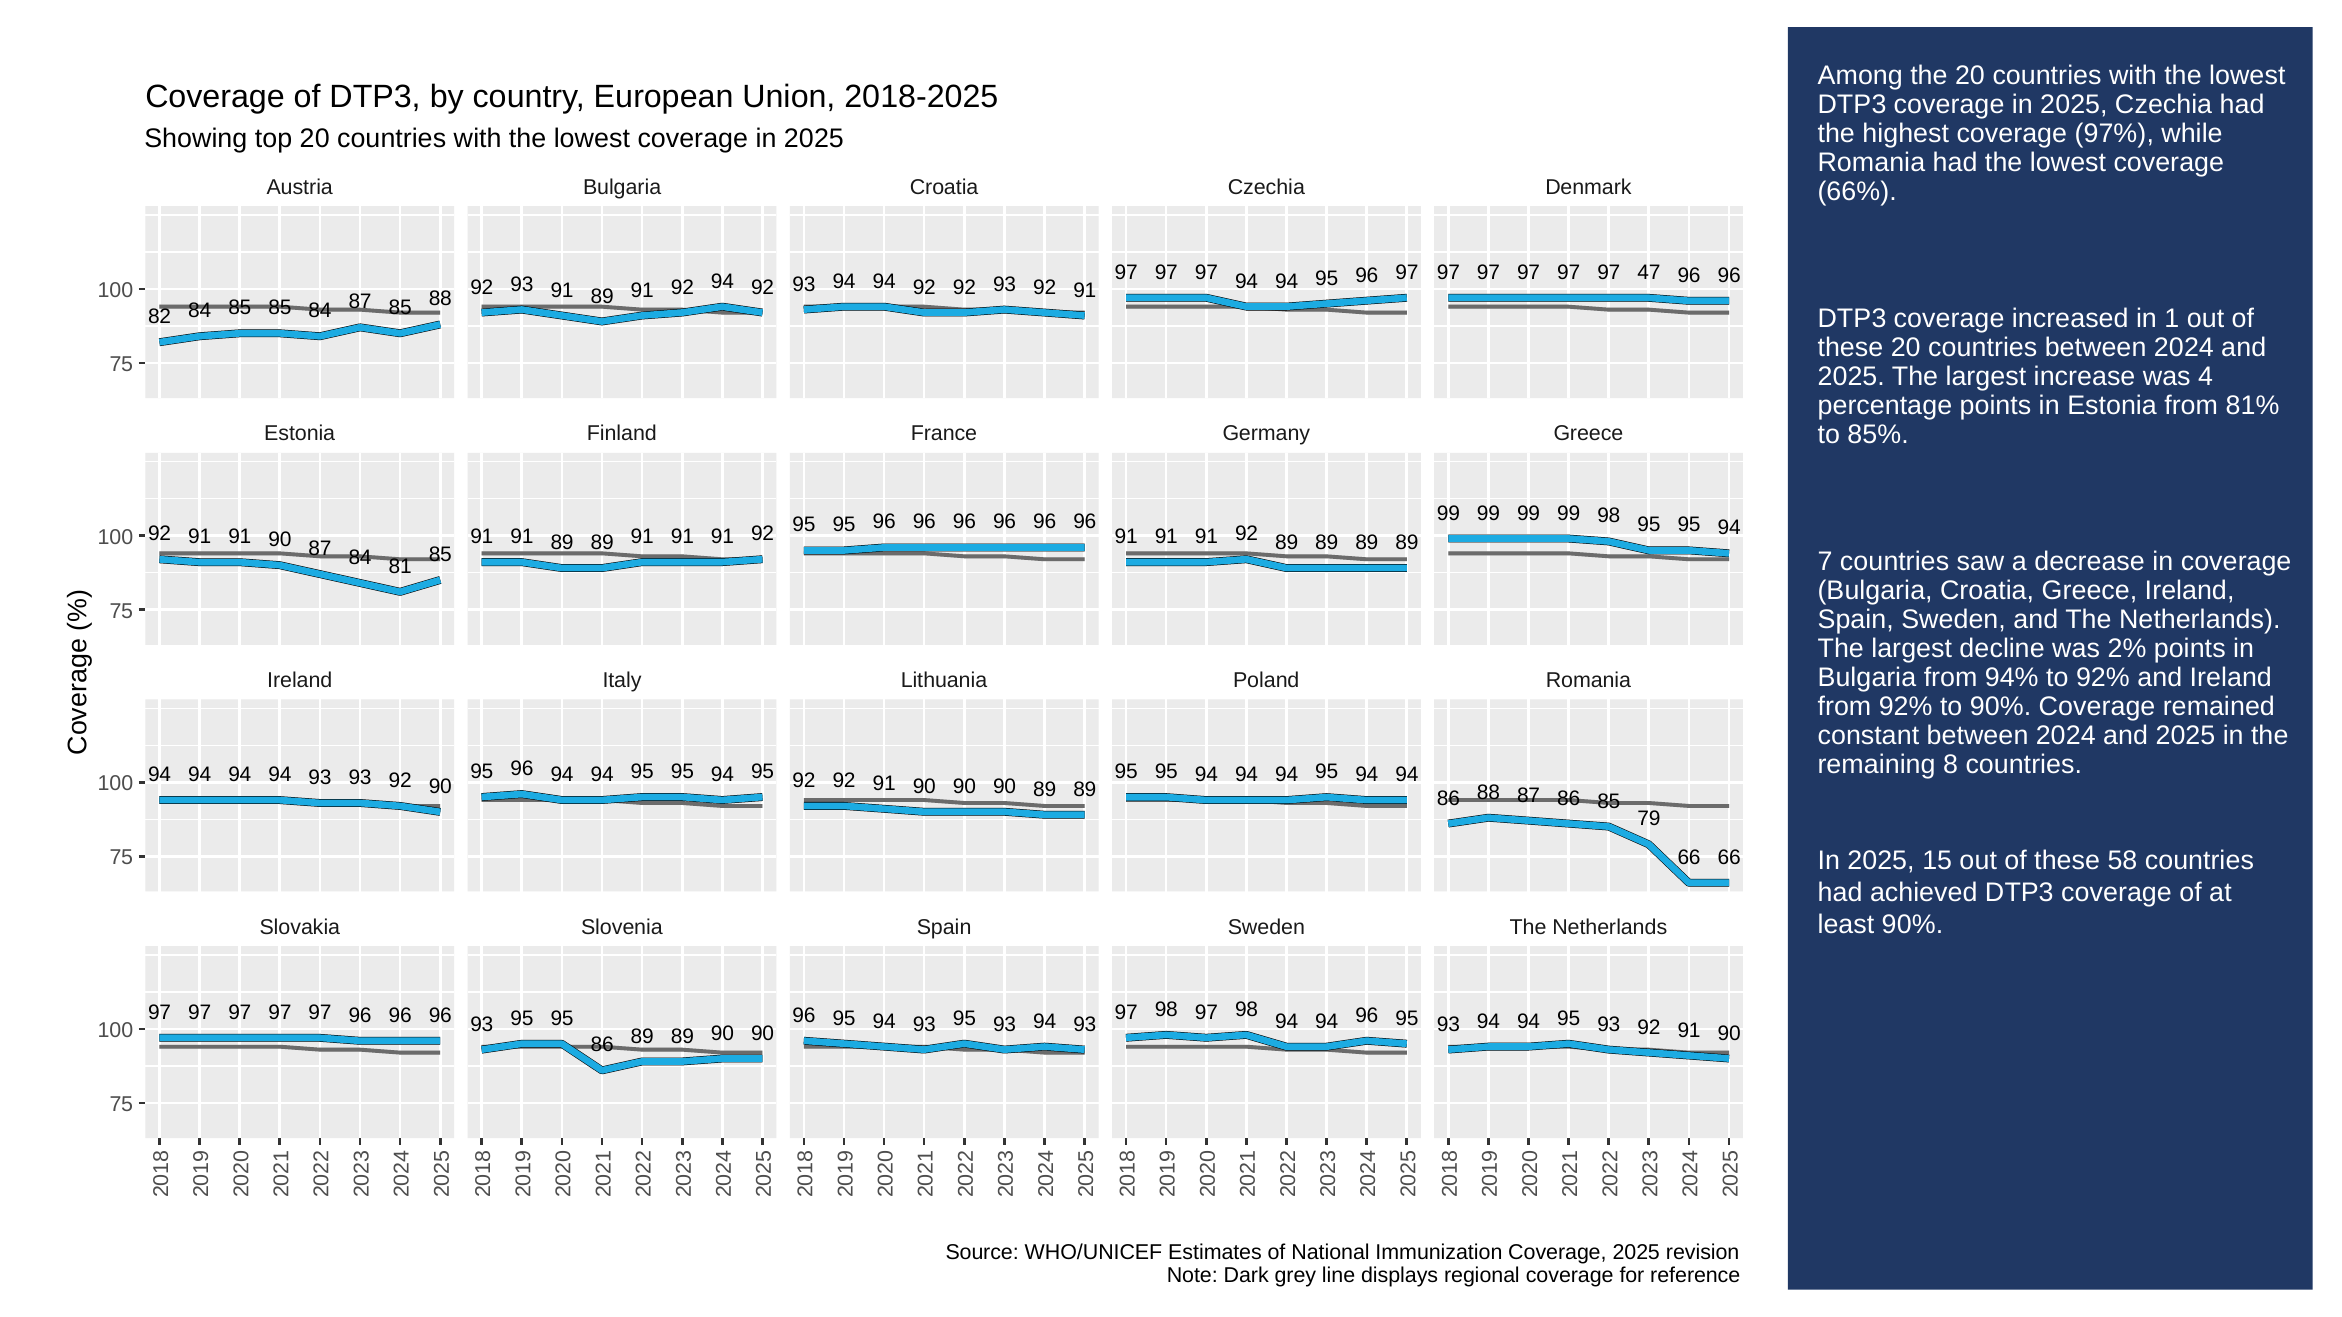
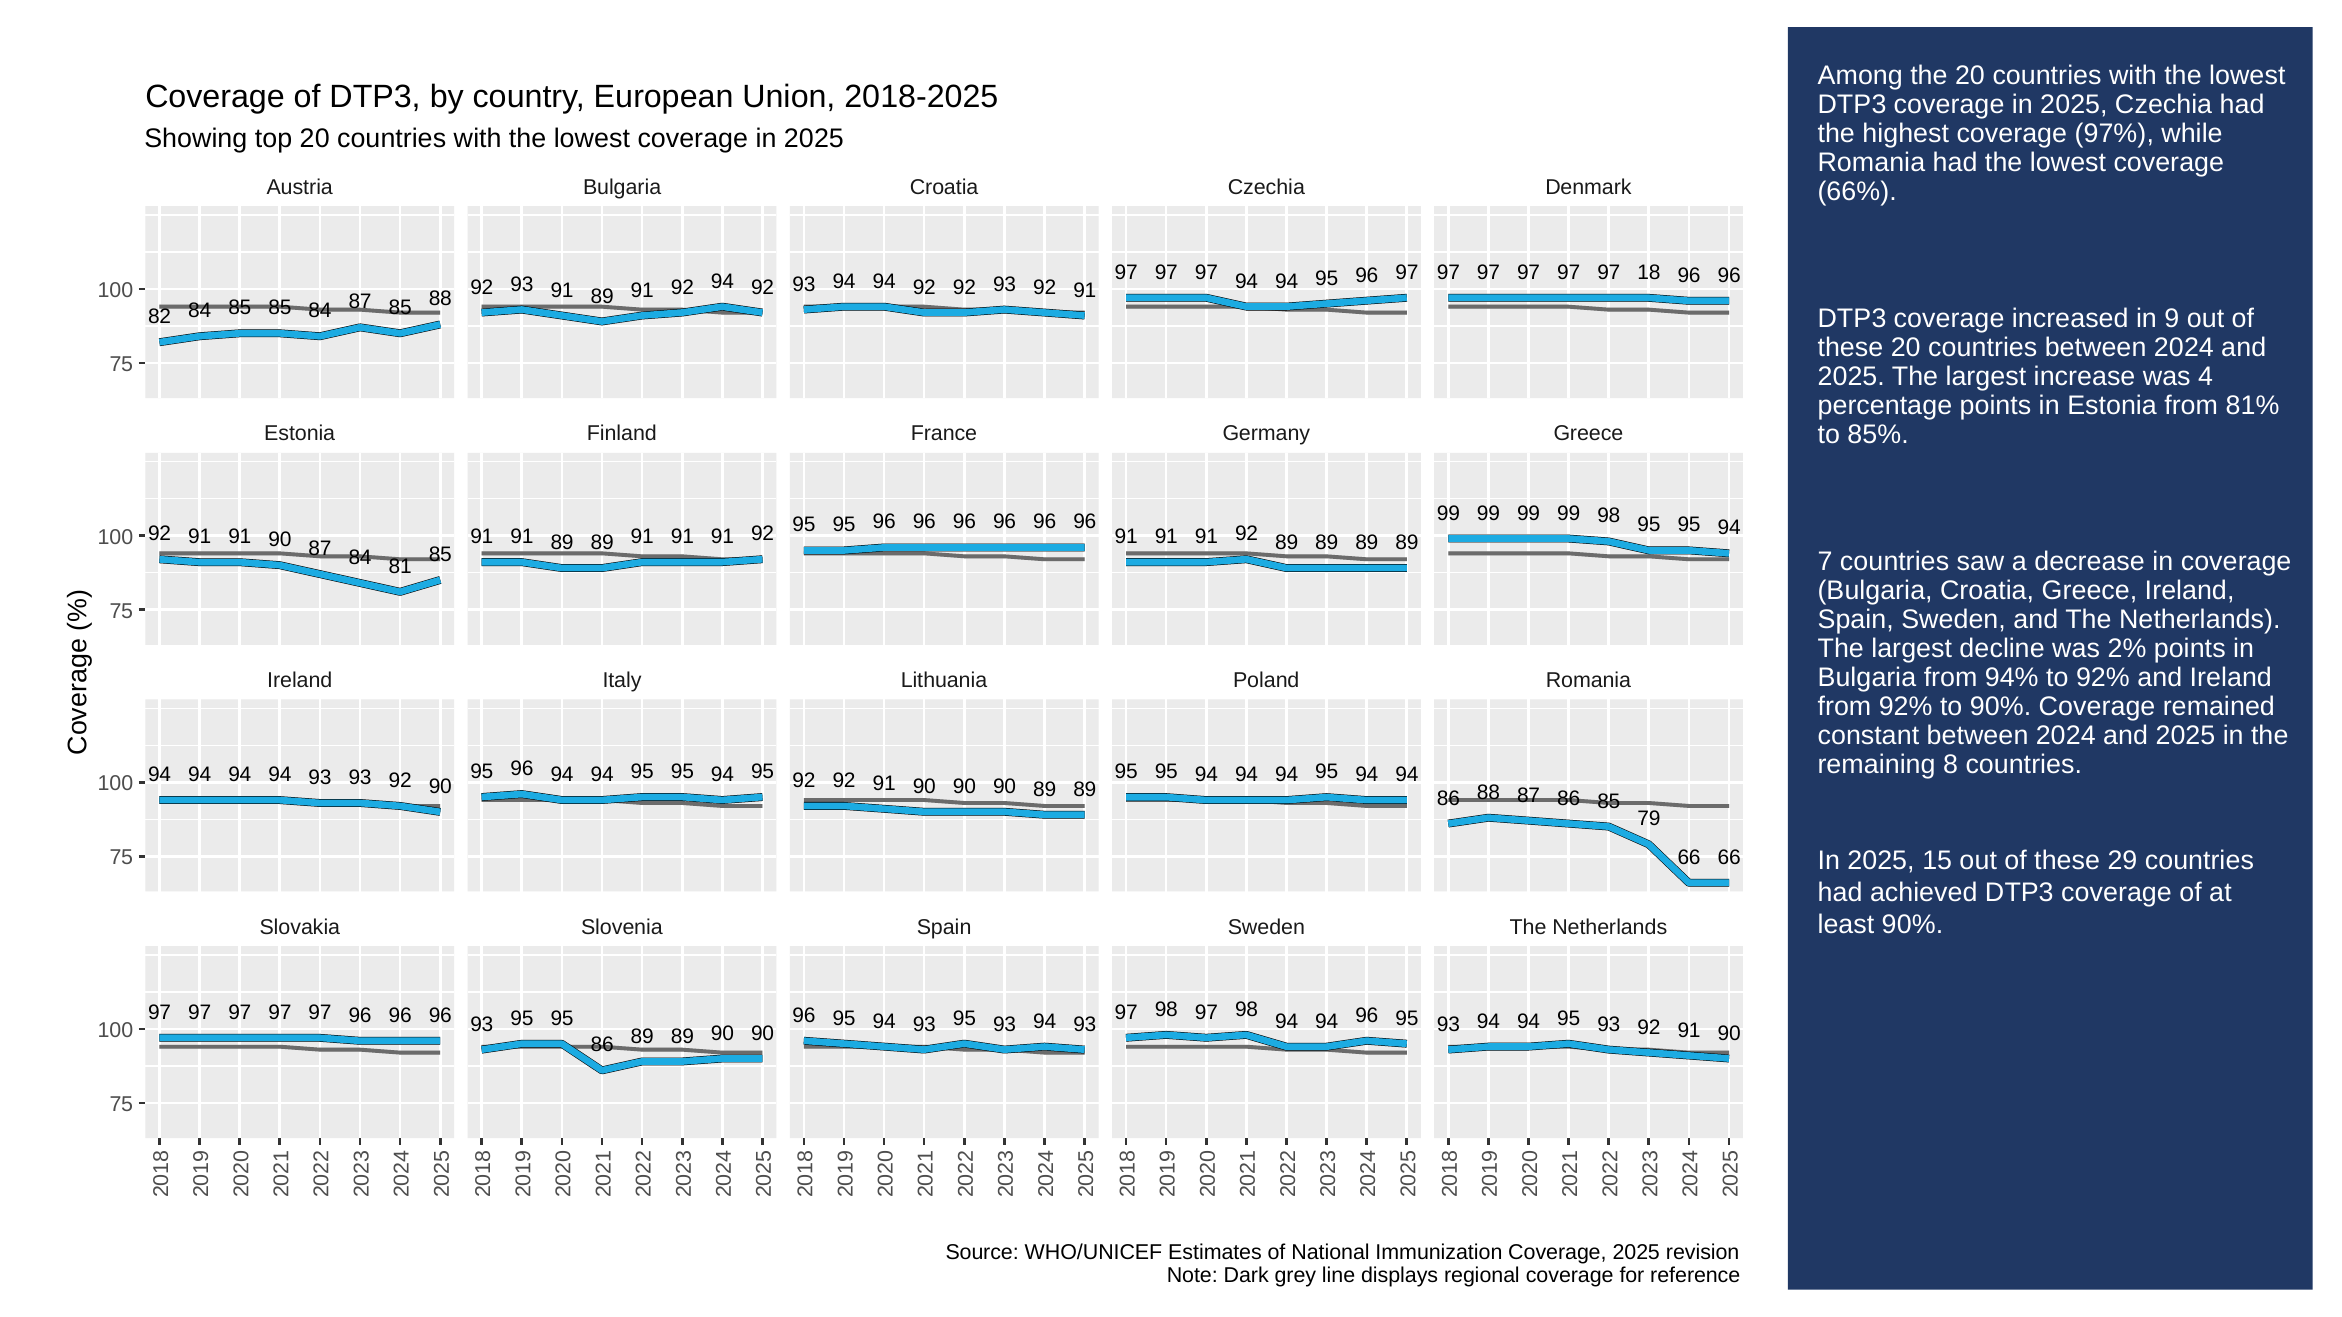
47: 47 -> 18
in 1: 1 -> 9
58: 58 -> 29
